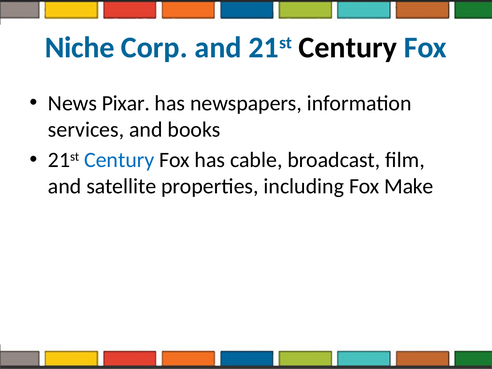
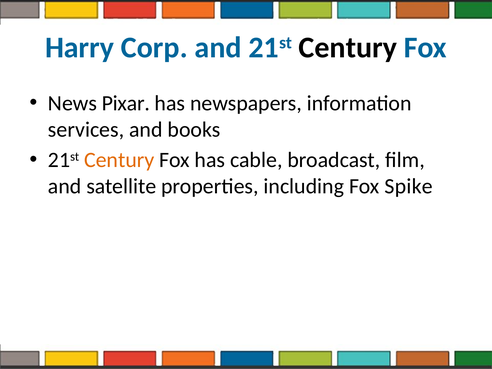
Niche: Niche -> Harry
Century at (119, 160) colour: blue -> orange
Make: Make -> Spike
